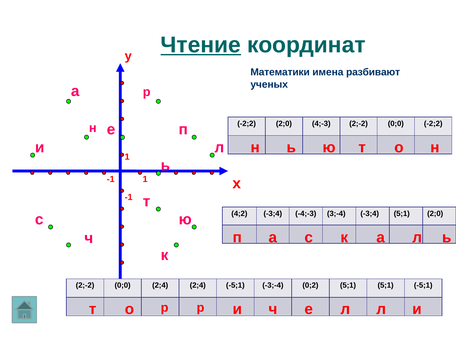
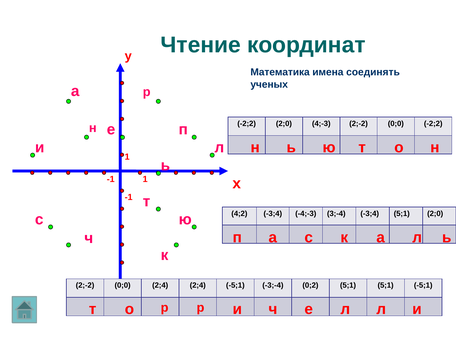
Чтение underline: present -> none
Математики: Математики -> Математика
разбивают: разбивают -> соединять
